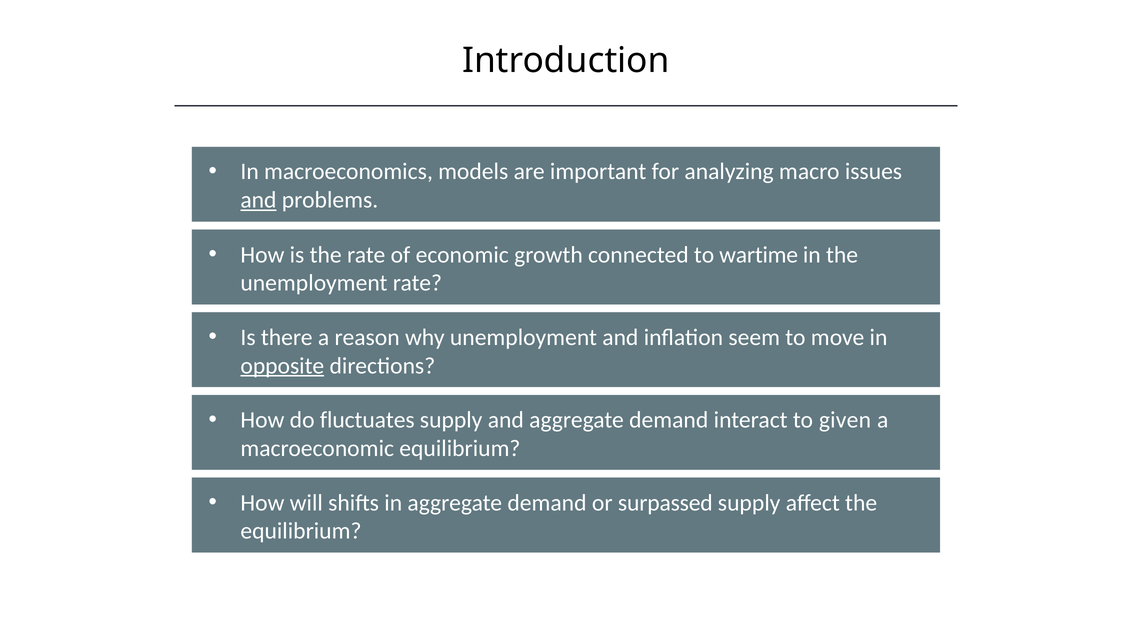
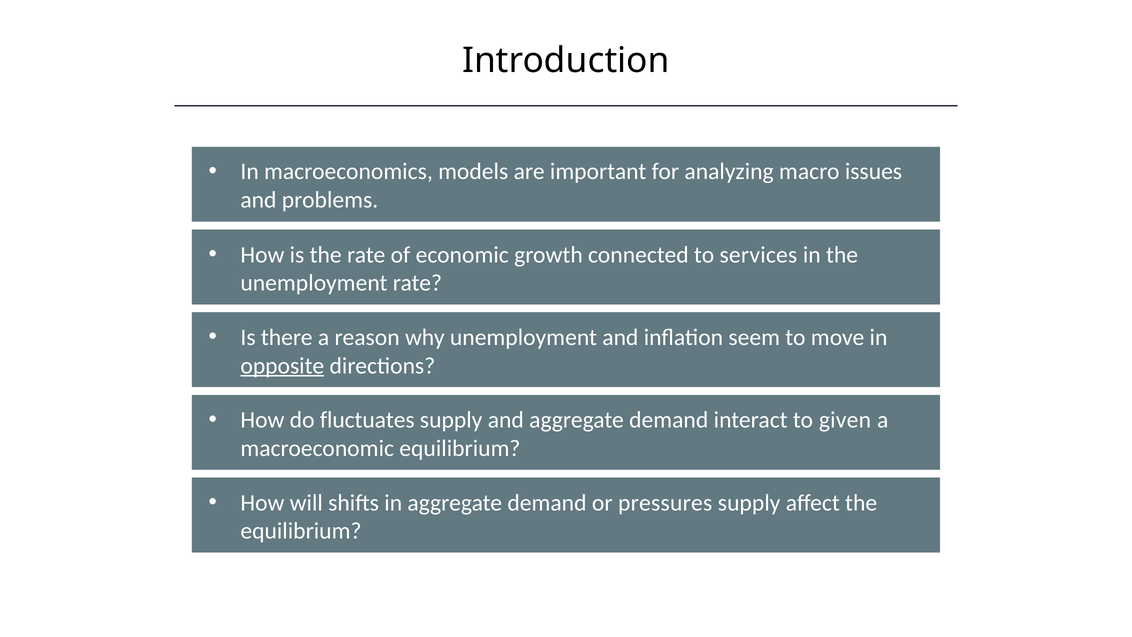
and at (258, 200) underline: present -> none
wartime: wartime -> services
surpassed: surpassed -> pressures
